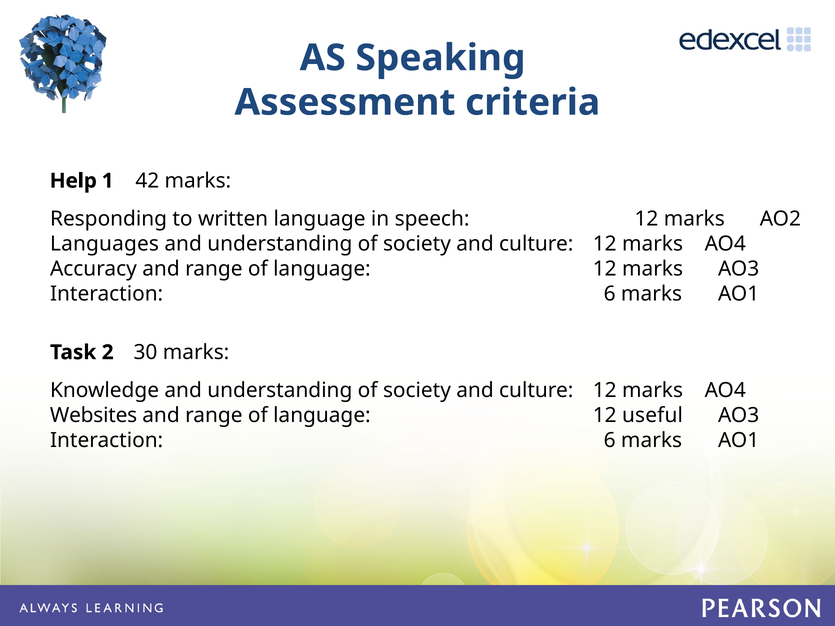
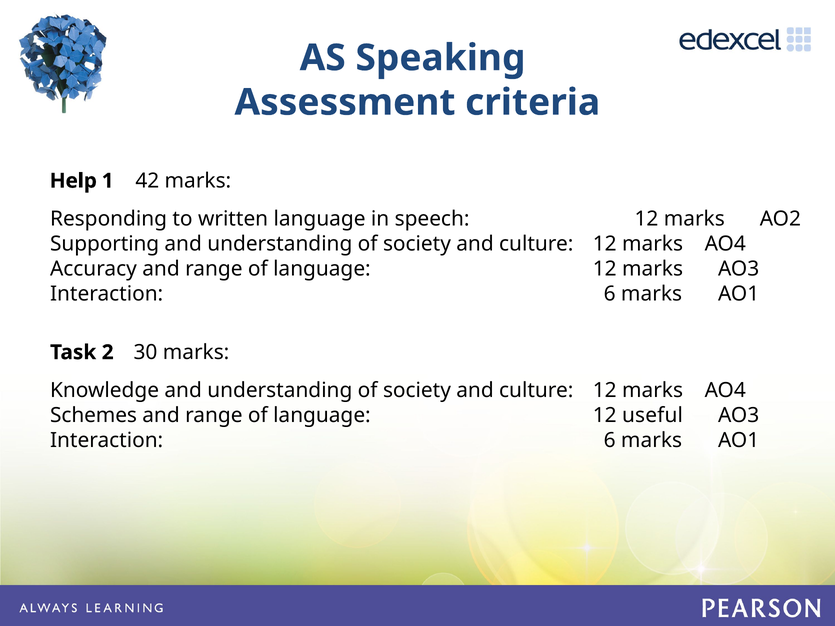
Languages: Languages -> Supporting
Websites: Websites -> Schemes
